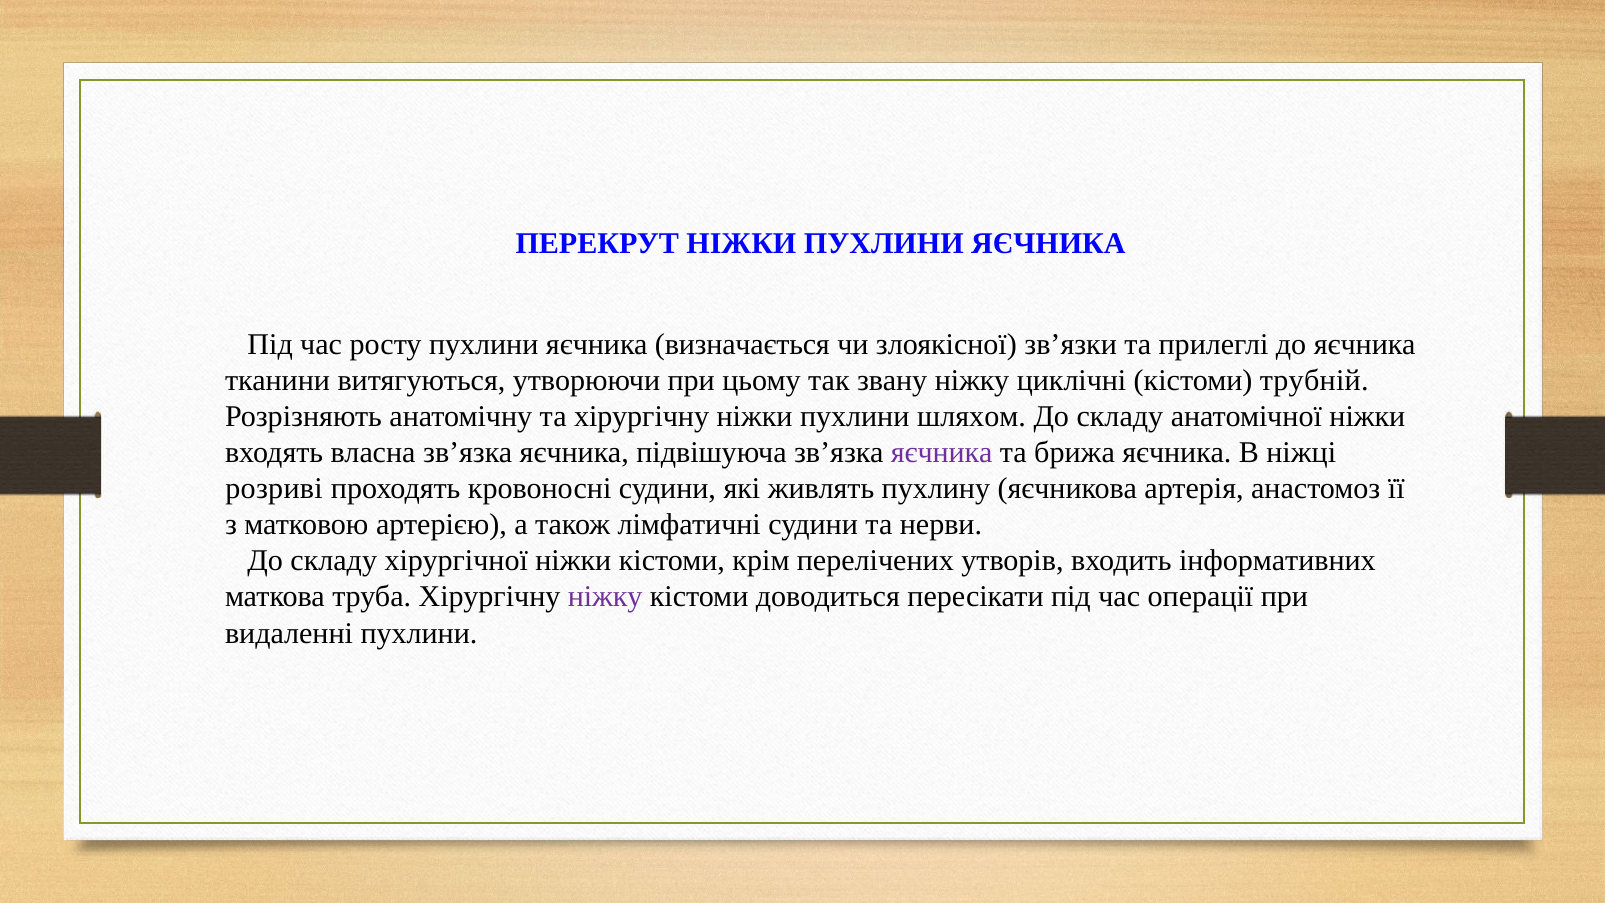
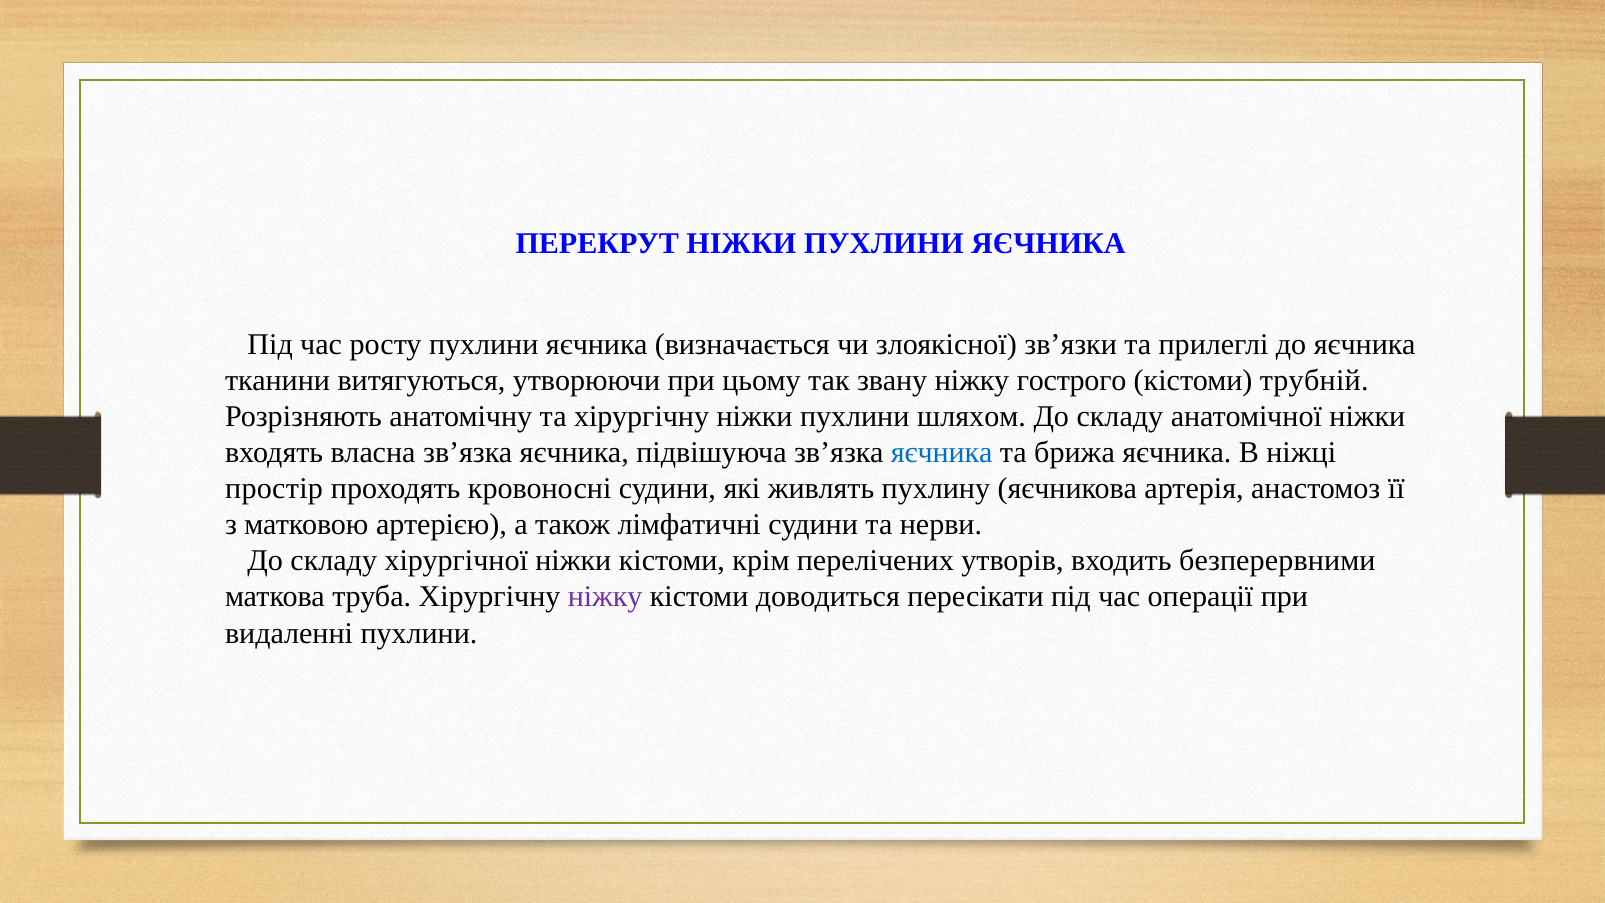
циклічні: циклічні -> гострого
яєчника at (942, 452) colour: purple -> blue
розриві: розриві -> простір
інформативних: інформативних -> безперервними
